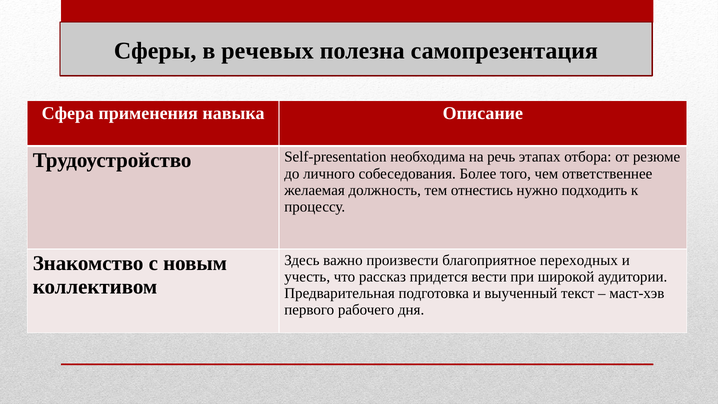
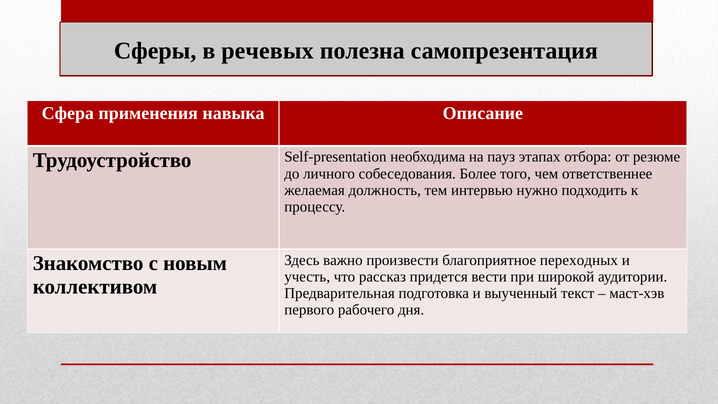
речь: речь -> пауз
отнестись: отнестись -> интервью
